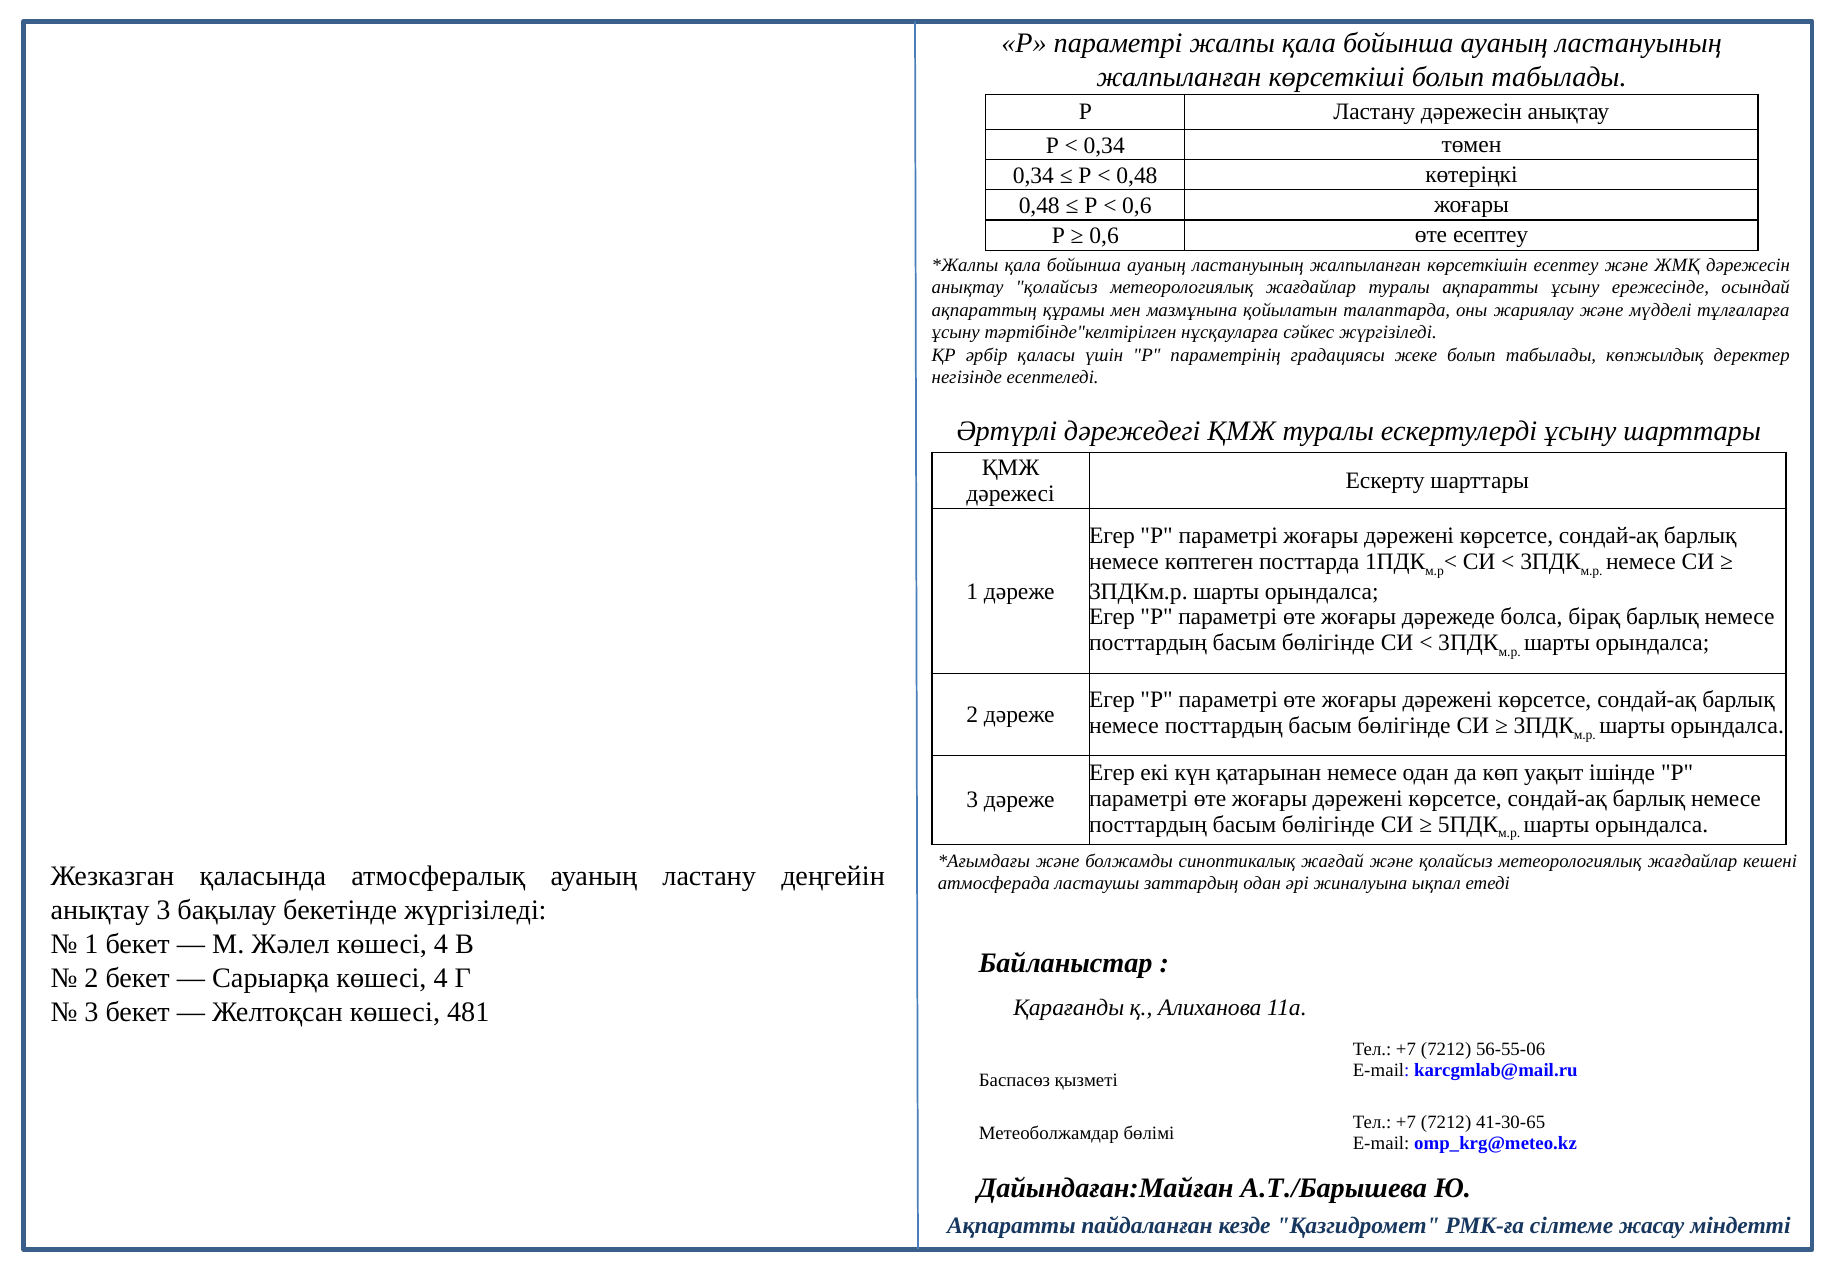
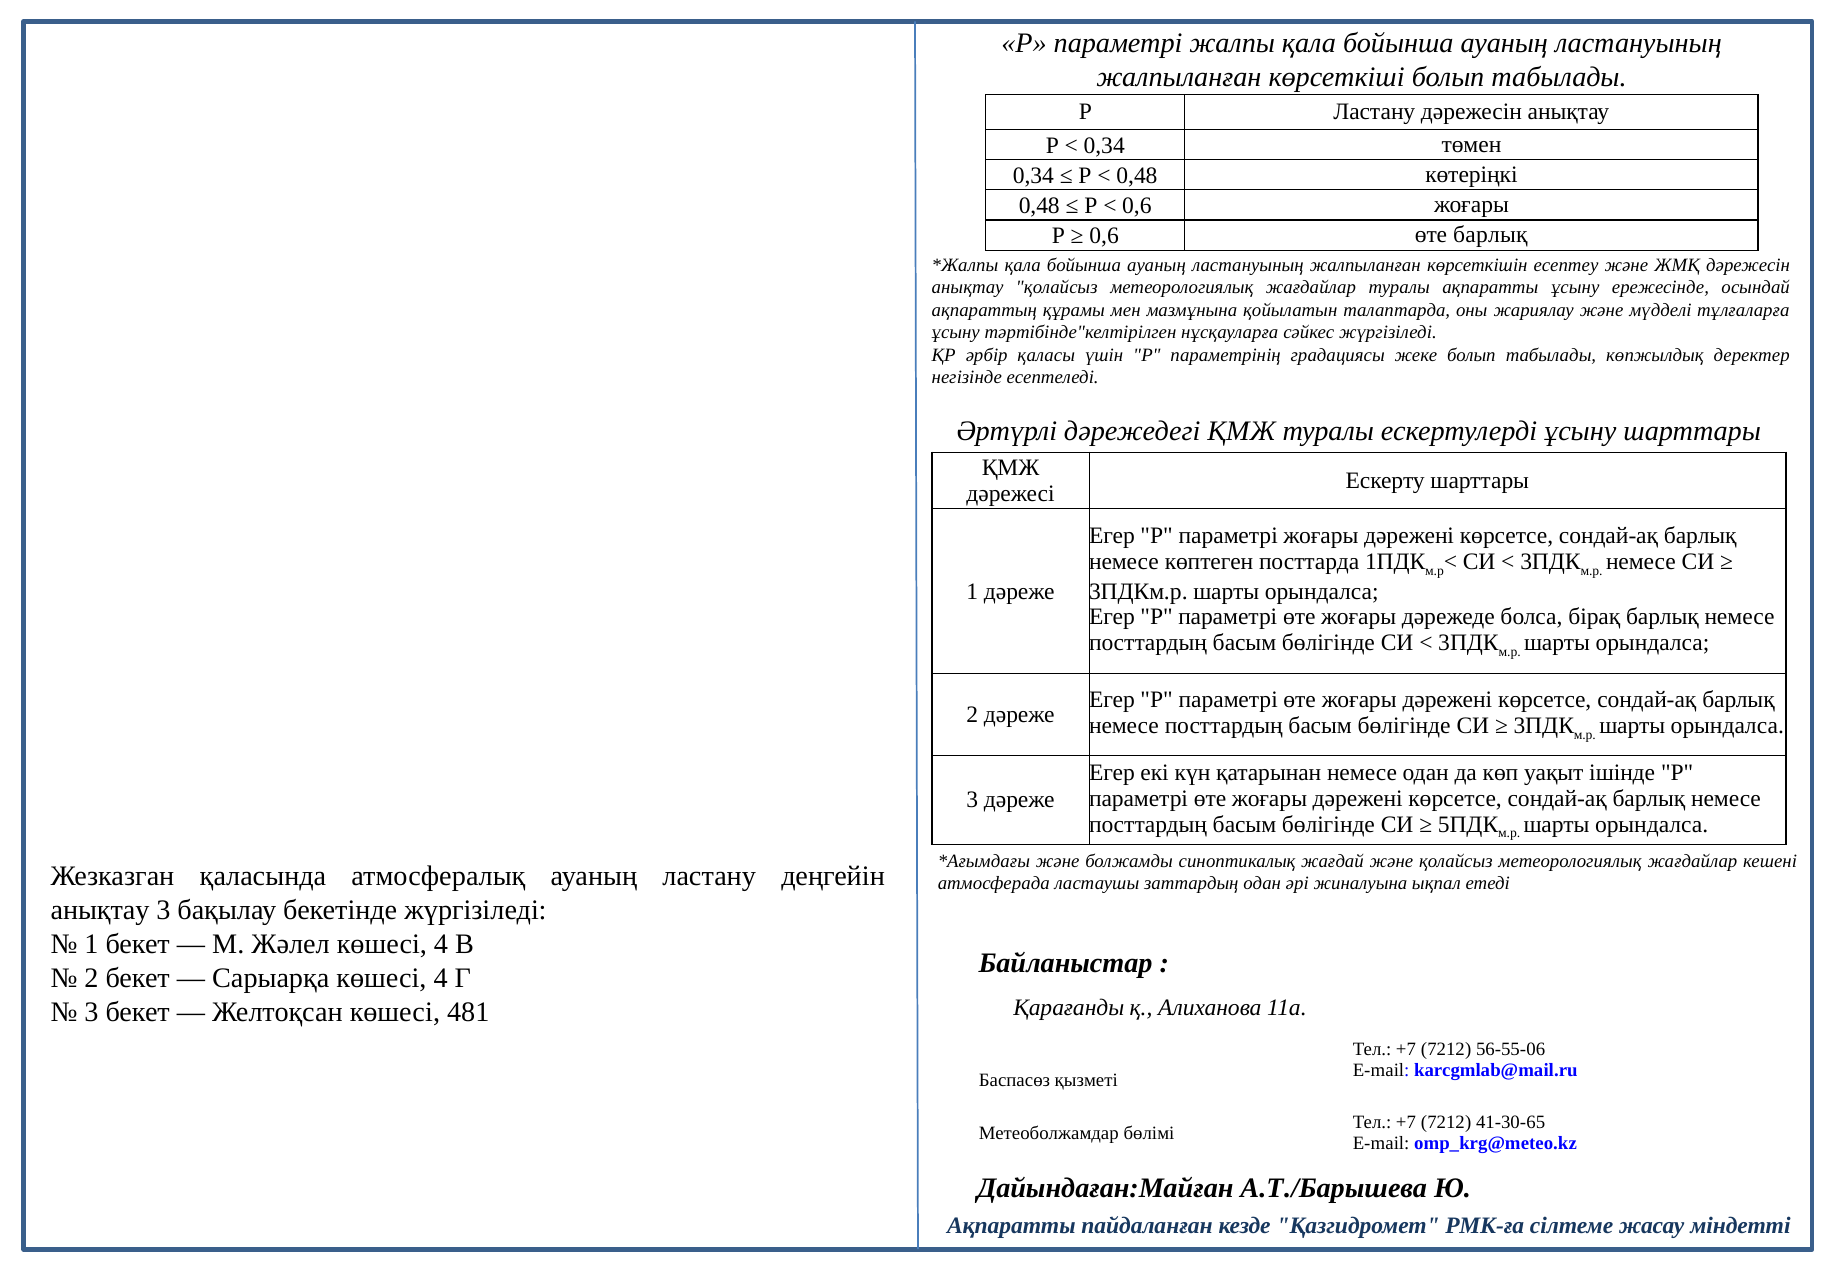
өте есептеу: есептеу -> барлық
